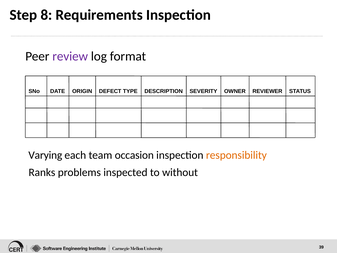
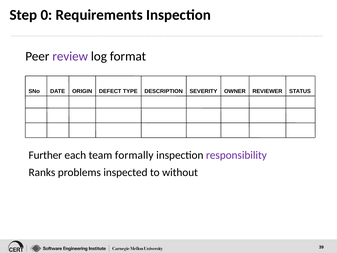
8: 8 -> 0
Varying: Varying -> Further
occasion: occasion -> formally
responsibility colour: orange -> purple
